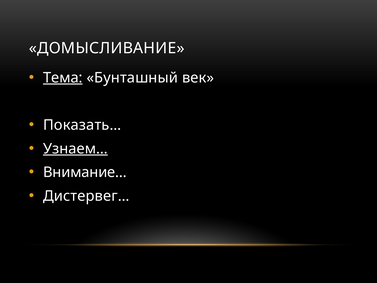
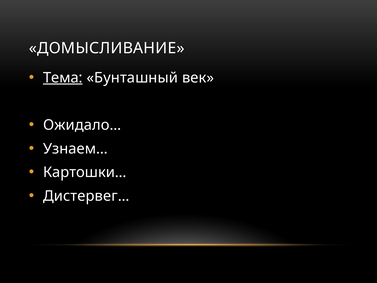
Показать…: Показать… -> Ожидало…
Узнаем… underline: present -> none
Внимание…: Внимание… -> Картошки…
